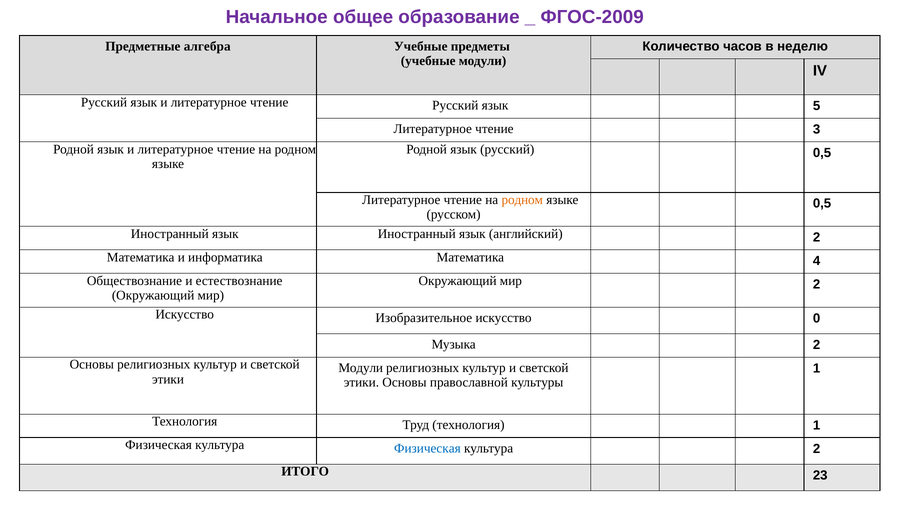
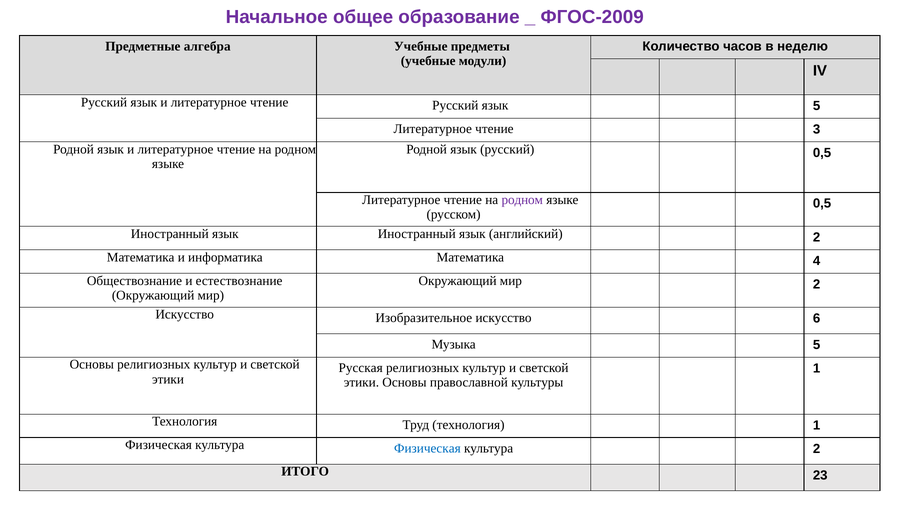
родном at (522, 200) colour: orange -> purple
0: 0 -> 6
Музыка 2: 2 -> 5
Модули at (361, 368): Модули -> Русская
